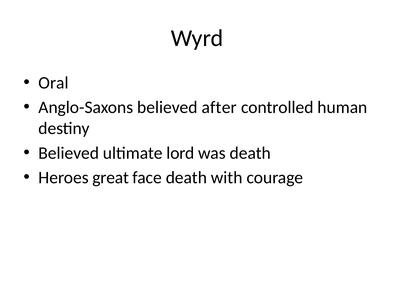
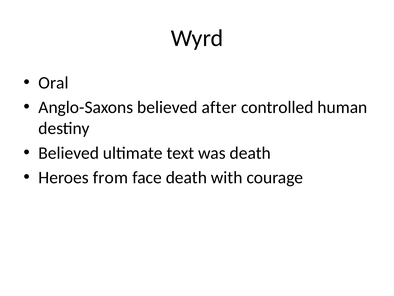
lord: lord -> text
great: great -> from
